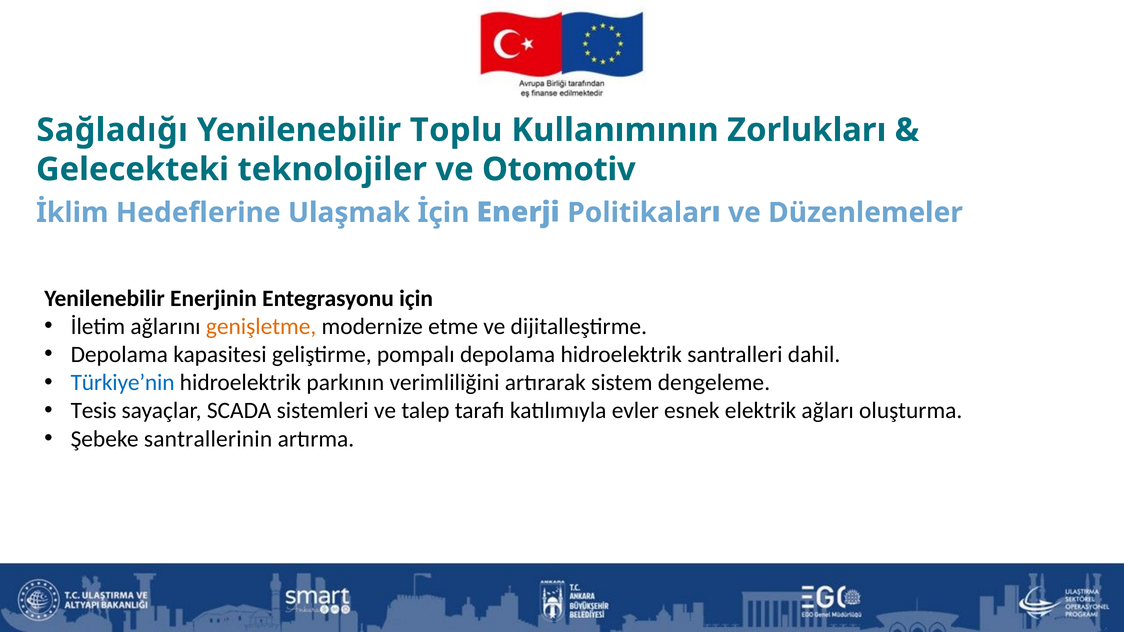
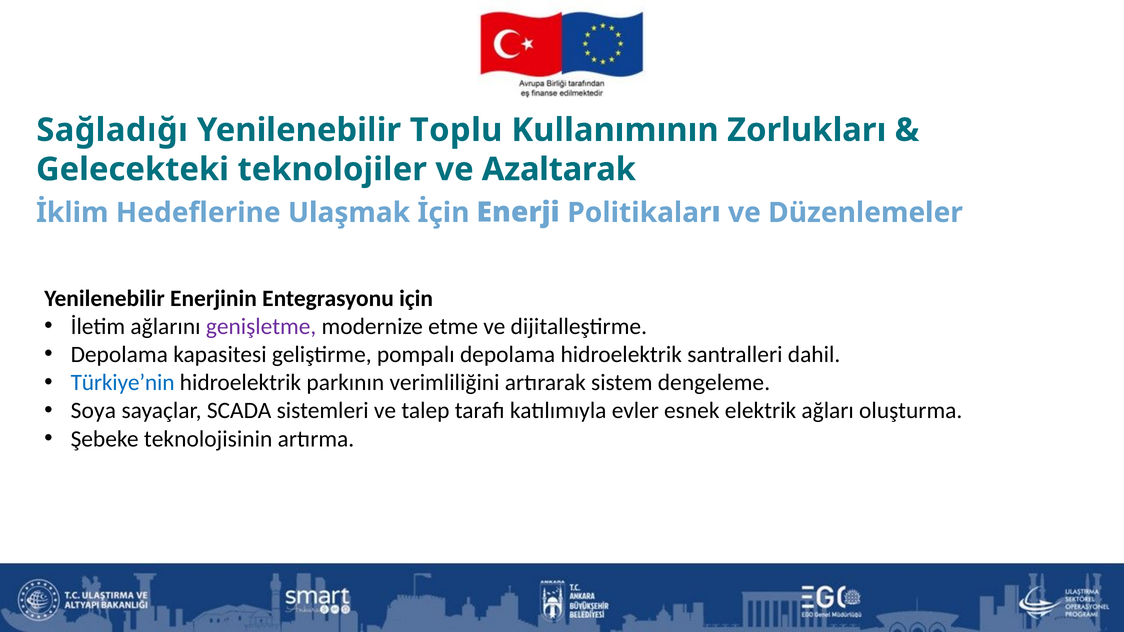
Otomotiv: Otomotiv -> Azaltarak
genişletme colour: orange -> purple
Tesis: Tesis -> Soya
santrallerinin: santrallerinin -> teknolojisinin
